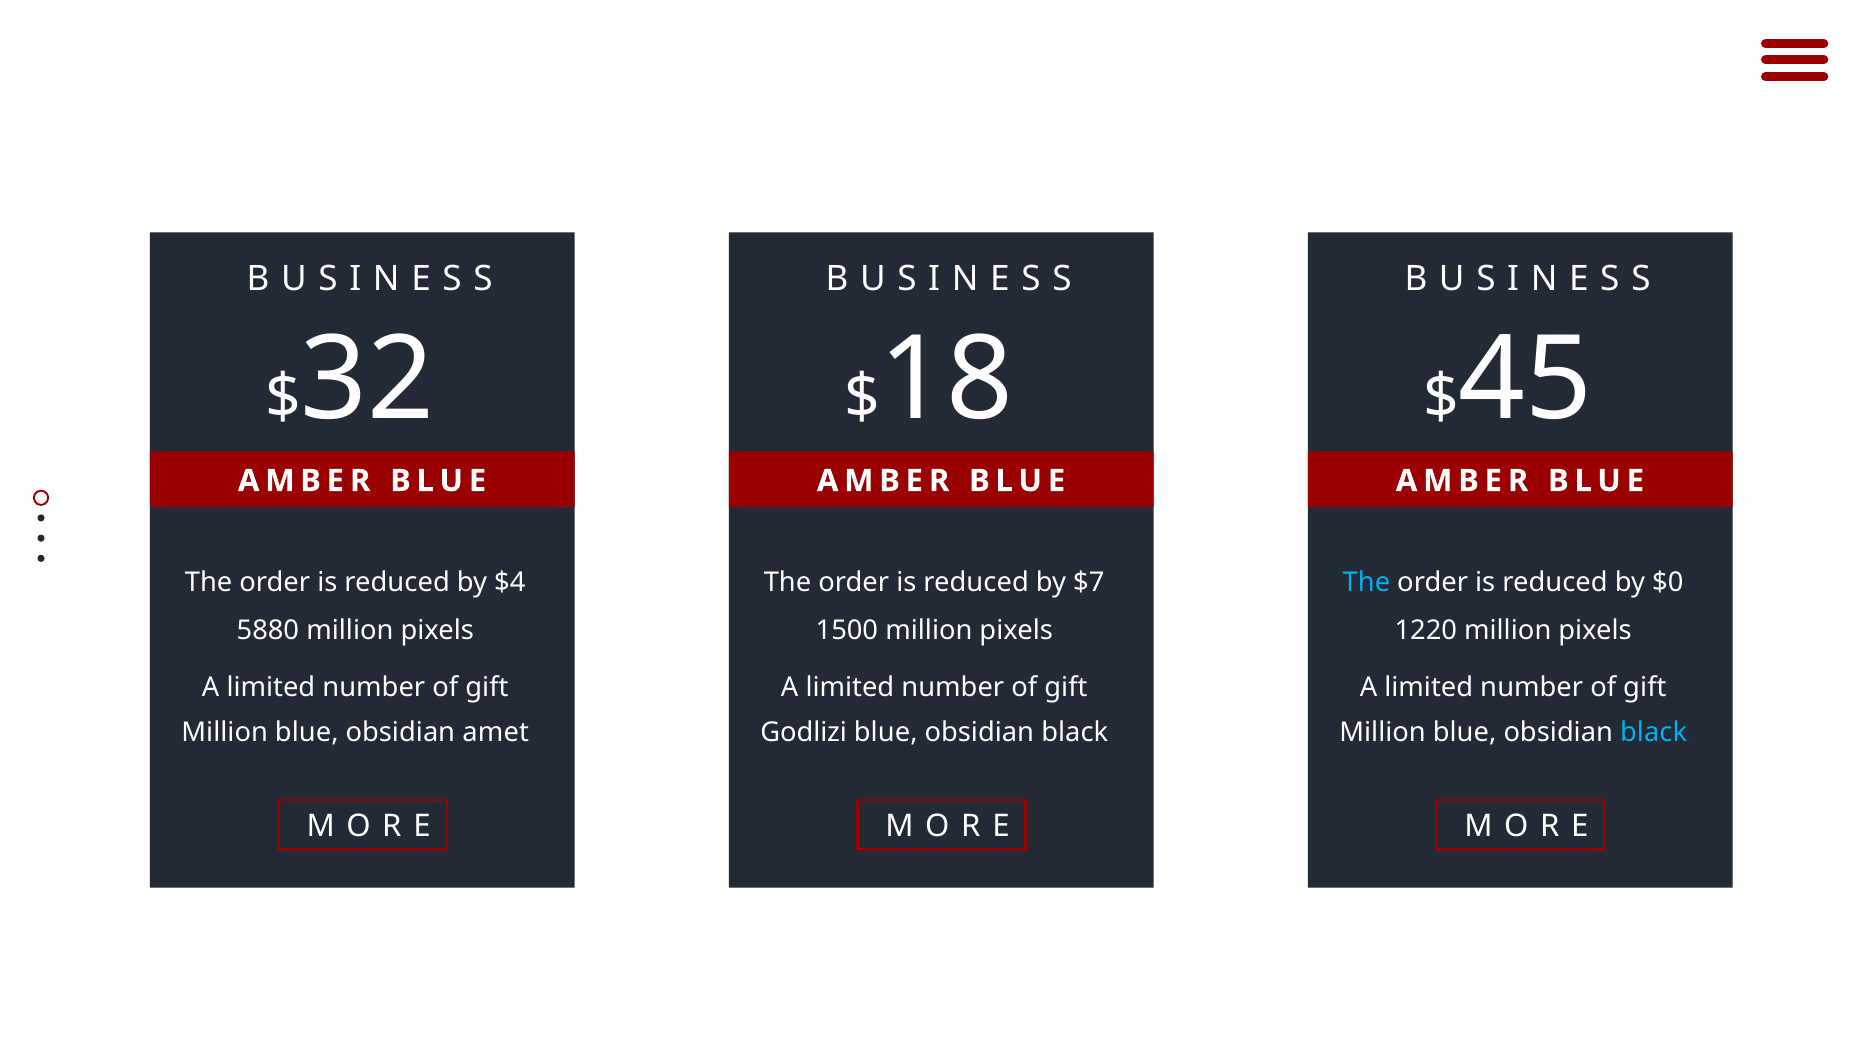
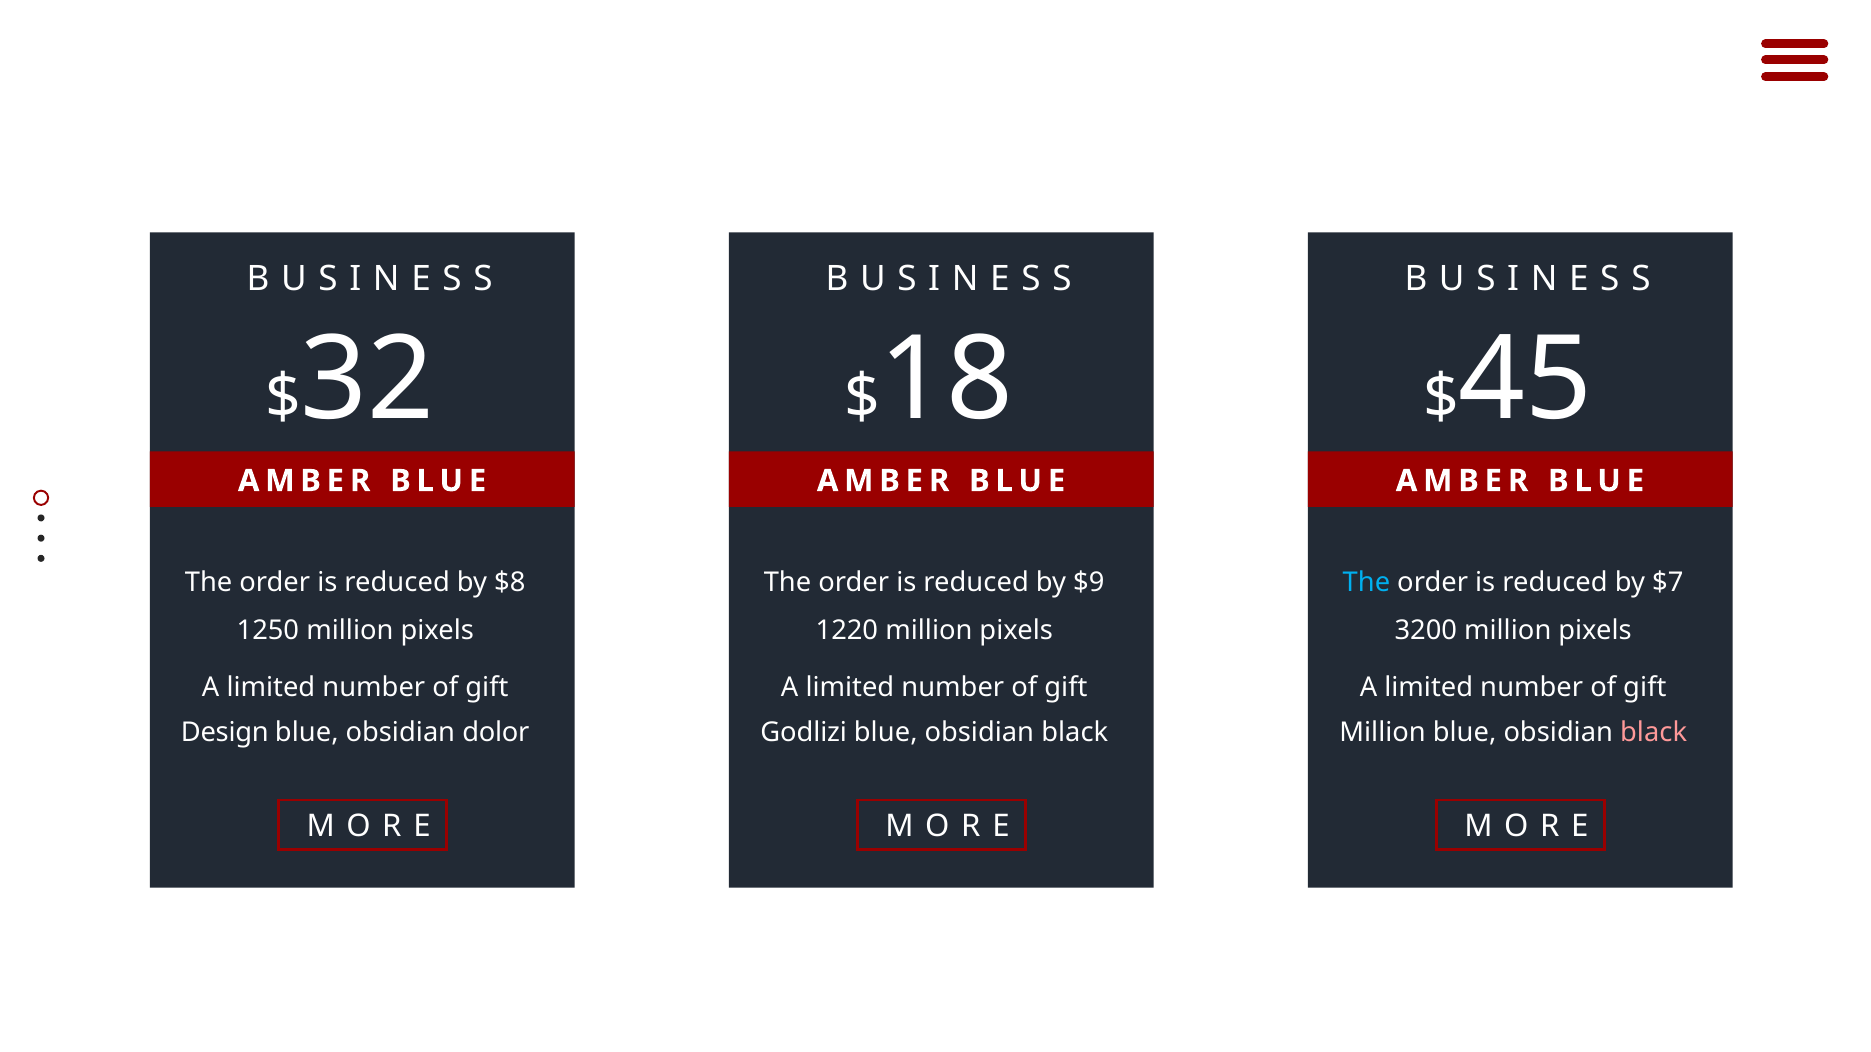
$4: $4 -> $8
$7: $7 -> $9
$0: $0 -> $7
5880: 5880 -> 1250
1500: 1500 -> 1220
1220: 1220 -> 3200
Million at (225, 733): Million -> Design
amet: amet -> dolor
black at (1654, 733) colour: light blue -> pink
